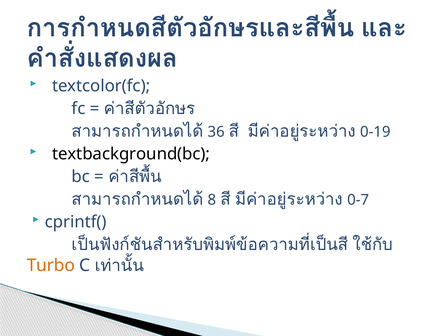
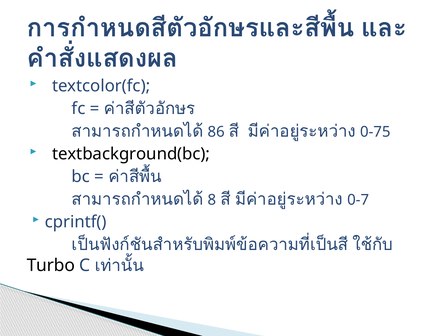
36: 36 -> 86
0-19: 0-19 -> 0-75
Turbo colour: orange -> black
